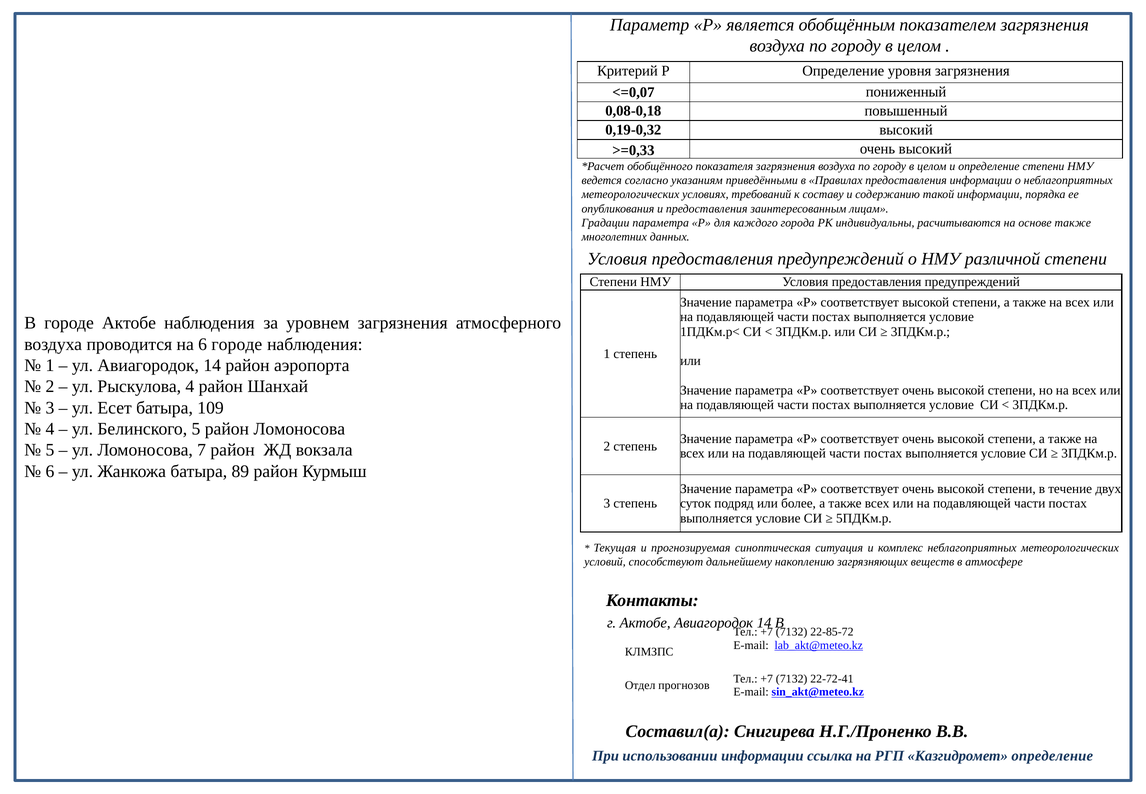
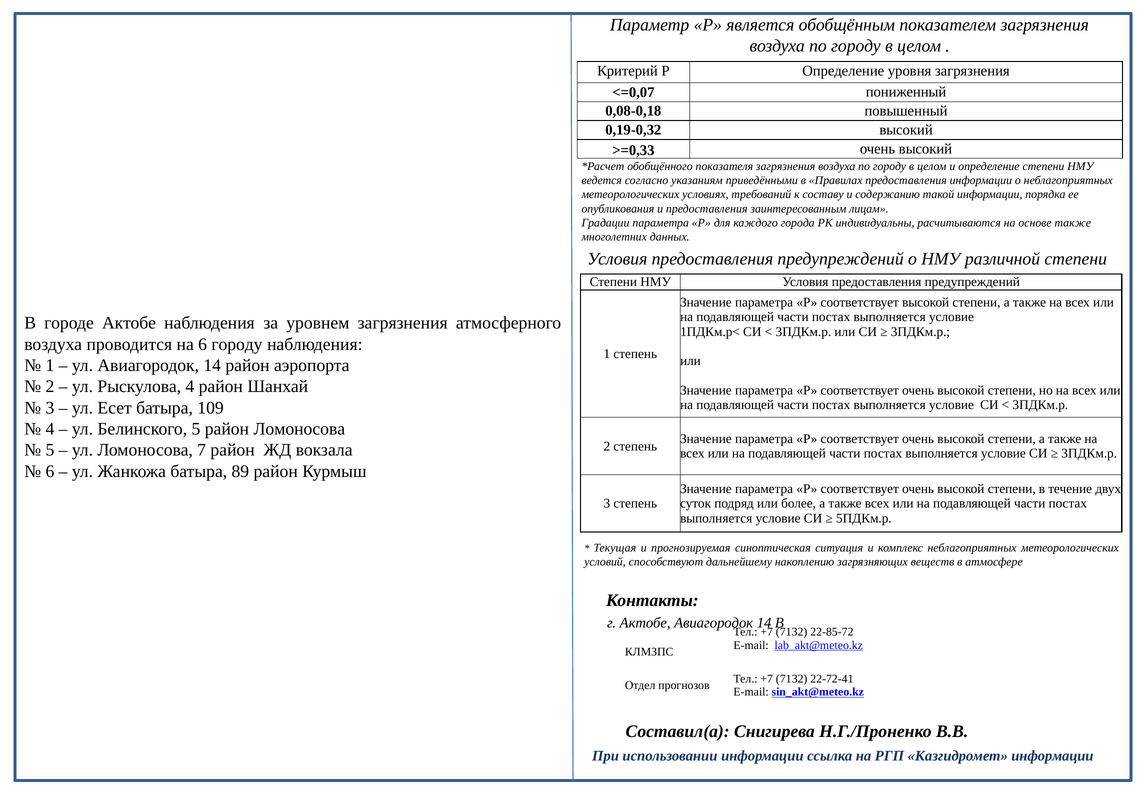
6 городе: городе -> городу
Казгидромет определение: определение -> информации
